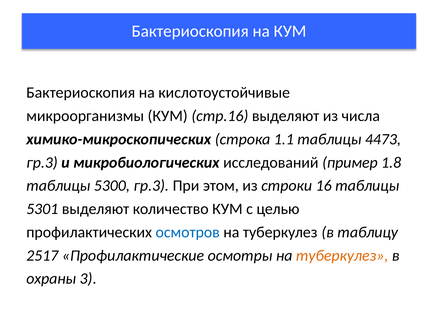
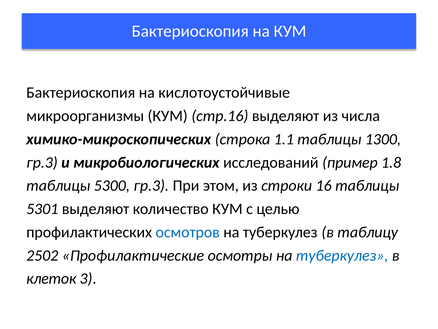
4473: 4473 -> 1300
2517: 2517 -> 2502
туберкулез at (342, 255) colour: orange -> blue
охраны: охраны -> клеток
